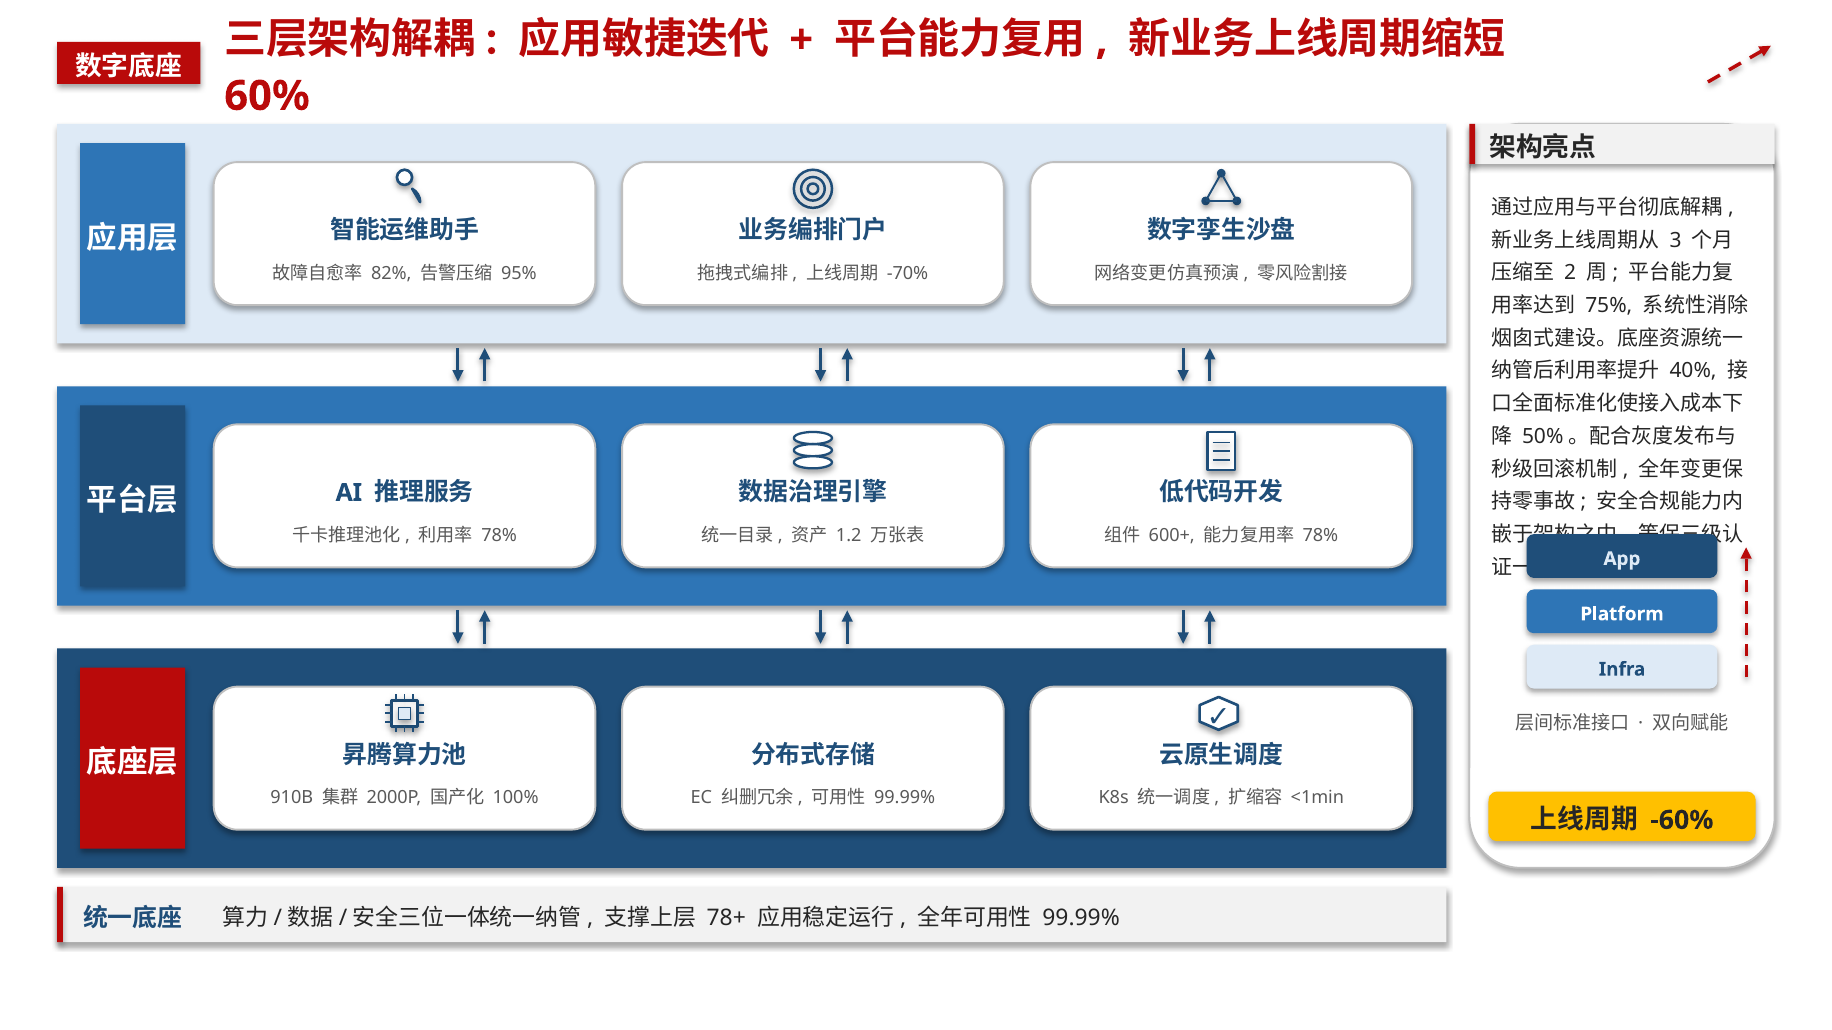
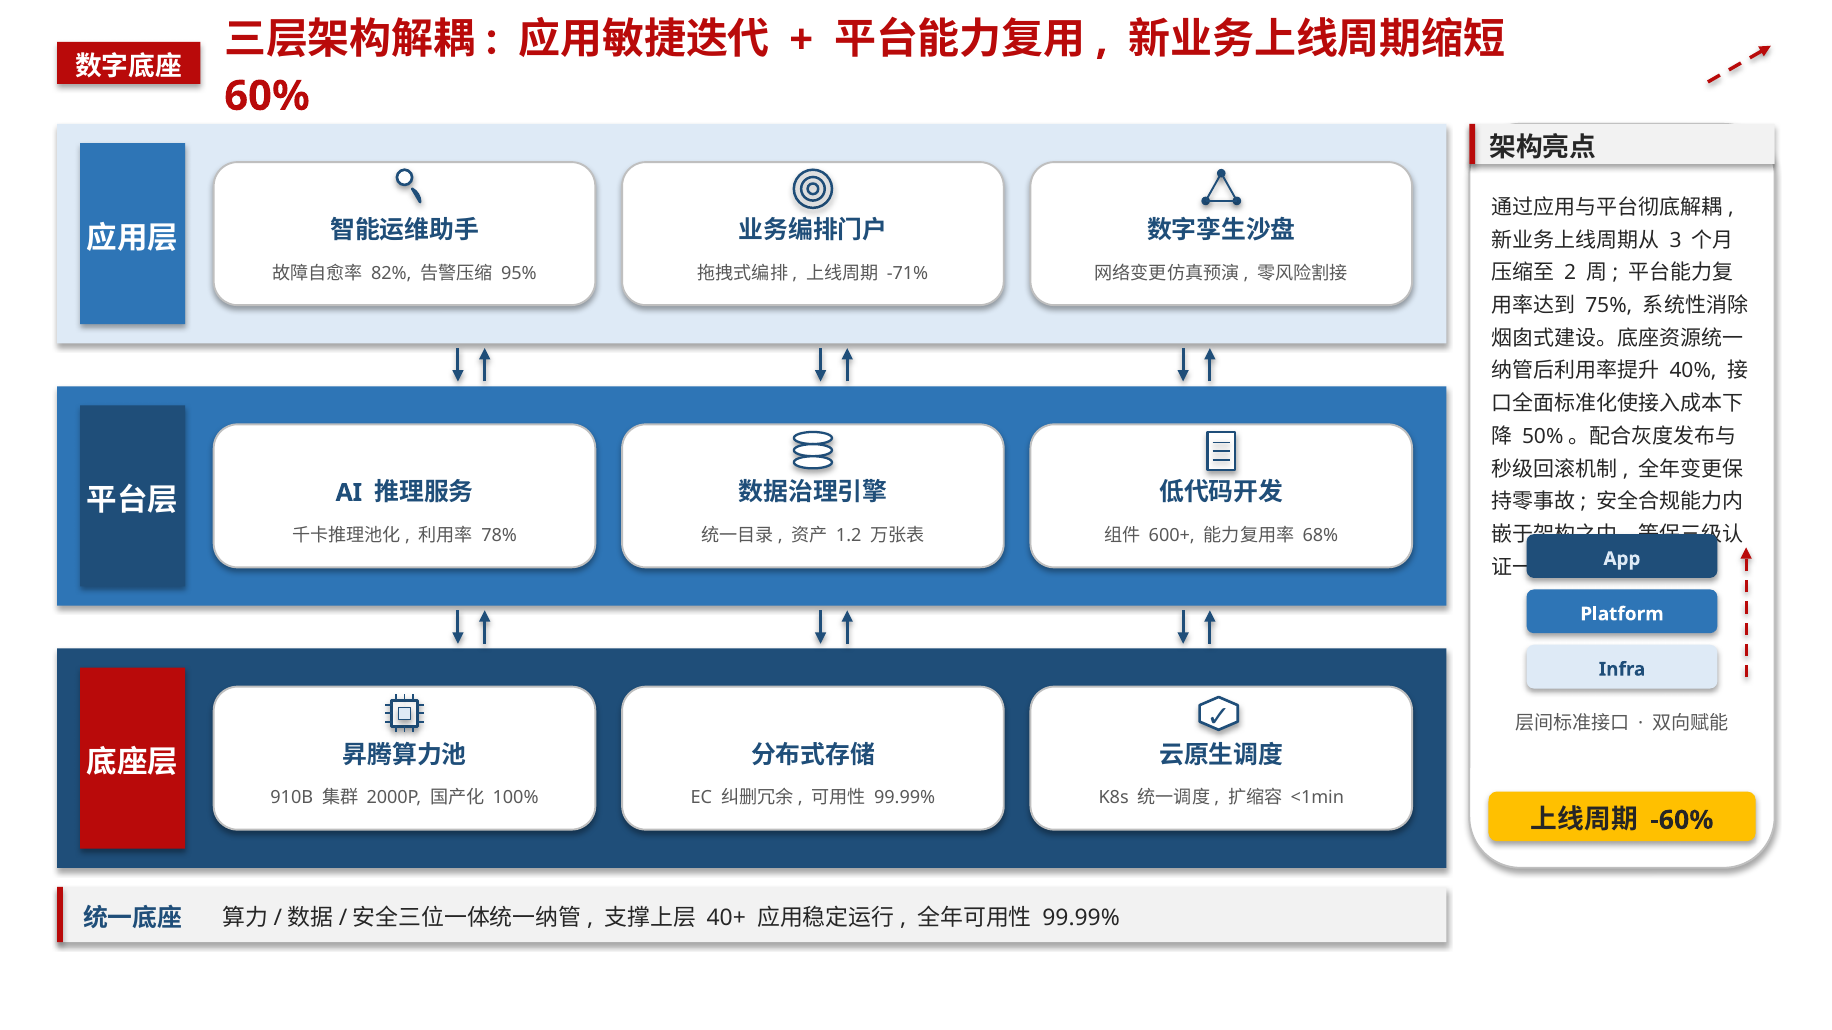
-70%: -70% -> -71%
78% at (1320, 536): 78% -> 68%
78+: 78+ -> 40+
